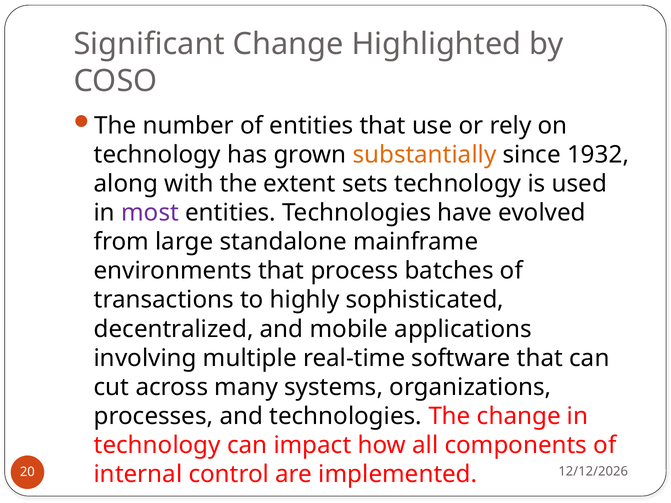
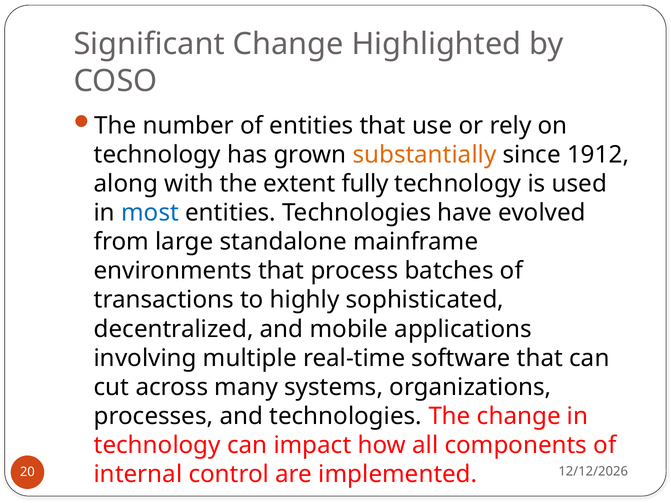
1932: 1932 -> 1912
sets: sets -> fully
most colour: purple -> blue
